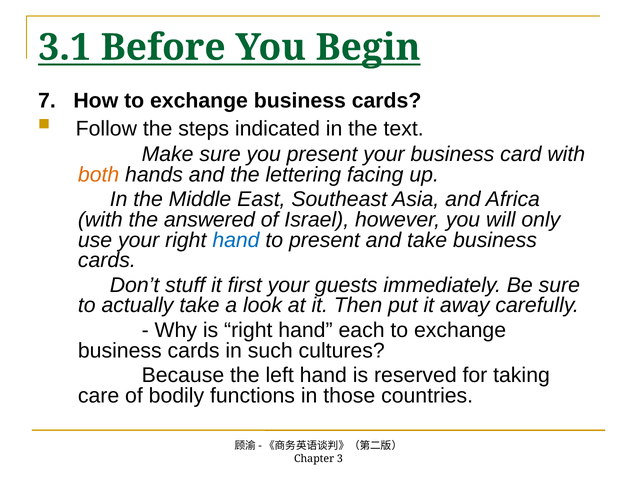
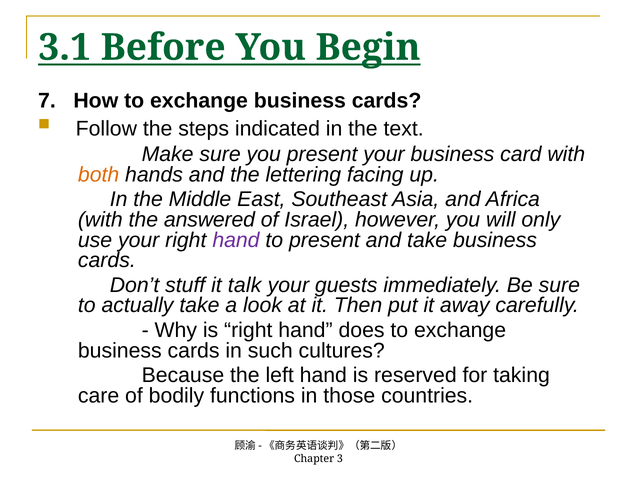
hand at (236, 240) colour: blue -> purple
first: first -> talk
each: each -> does
